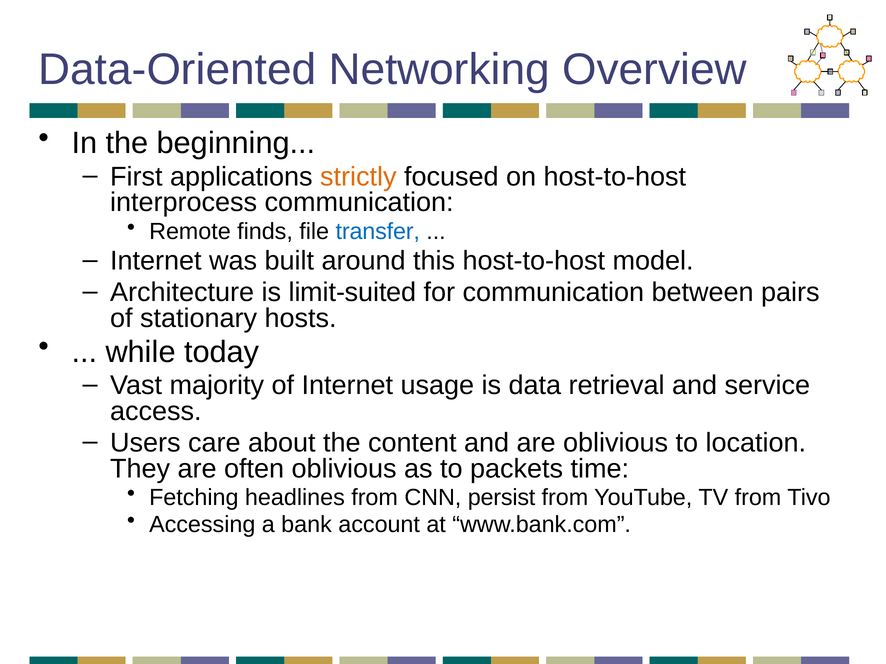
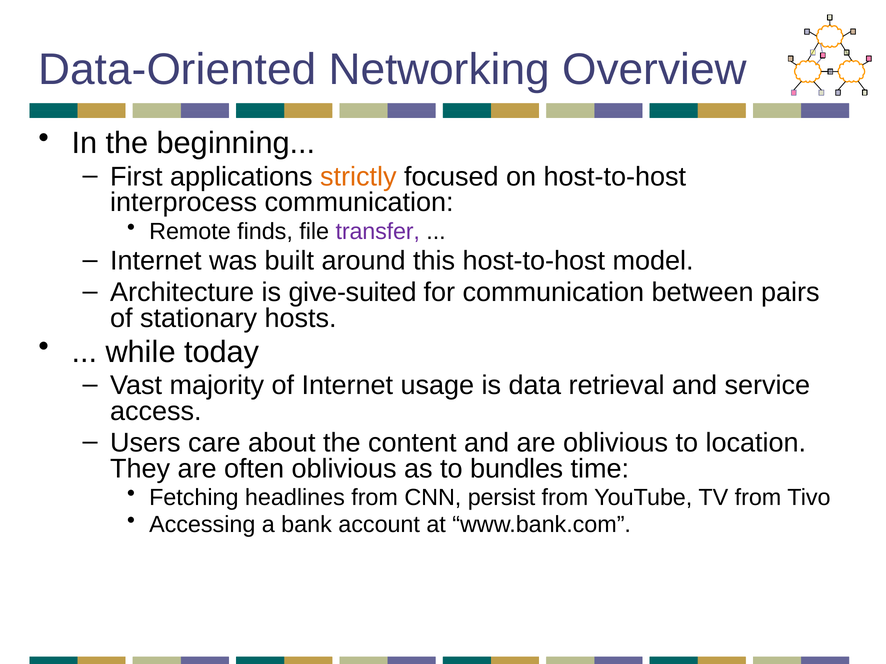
transfer colour: blue -> purple
limit-suited: limit-suited -> give-suited
packets: packets -> bundles
